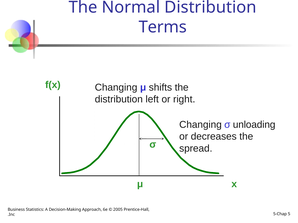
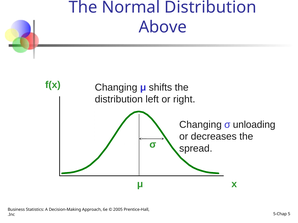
Terms: Terms -> Above
